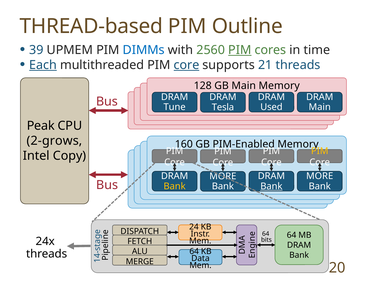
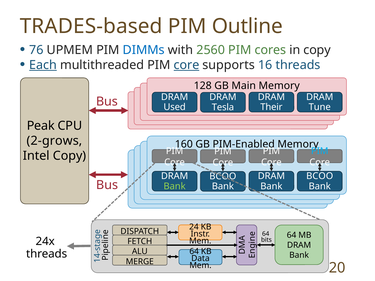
THREAD-based: THREAD-based -> TRADES-based
39: 39 -> 76
PIM at (240, 50) underline: present -> none
in time: time -> copy
21: 21 -> 16
Tune: Tune -> Used
Used: Used -> Their
Main at (320, 107): Main -> Tune
PIM at (320, 151) colour: yellow -> light blue
MORE at (320, 176): MORE -> BCOO
MORE at (223, 176): MORE -> BCOO
Bank at (175, 186) colour: yellow -> light green
Bank at (271, 186) underline: present -> none
